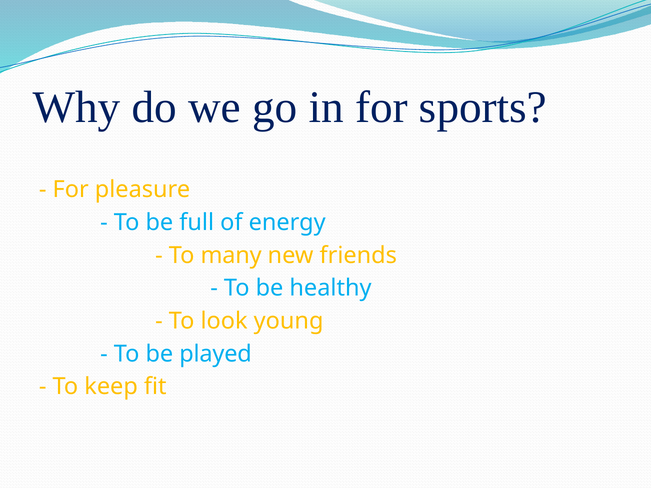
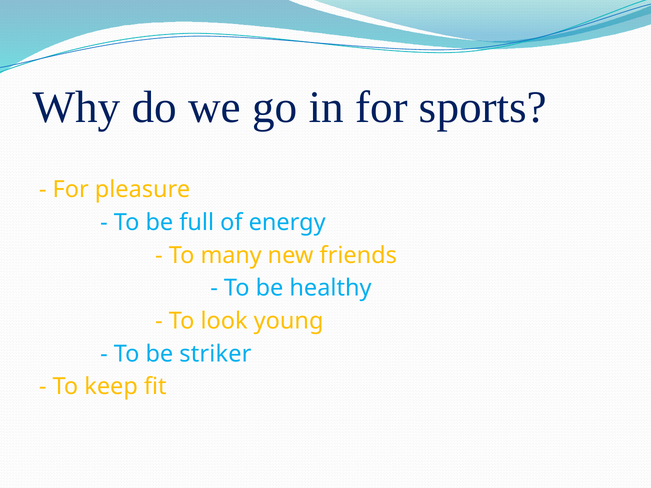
played: played -> striker
